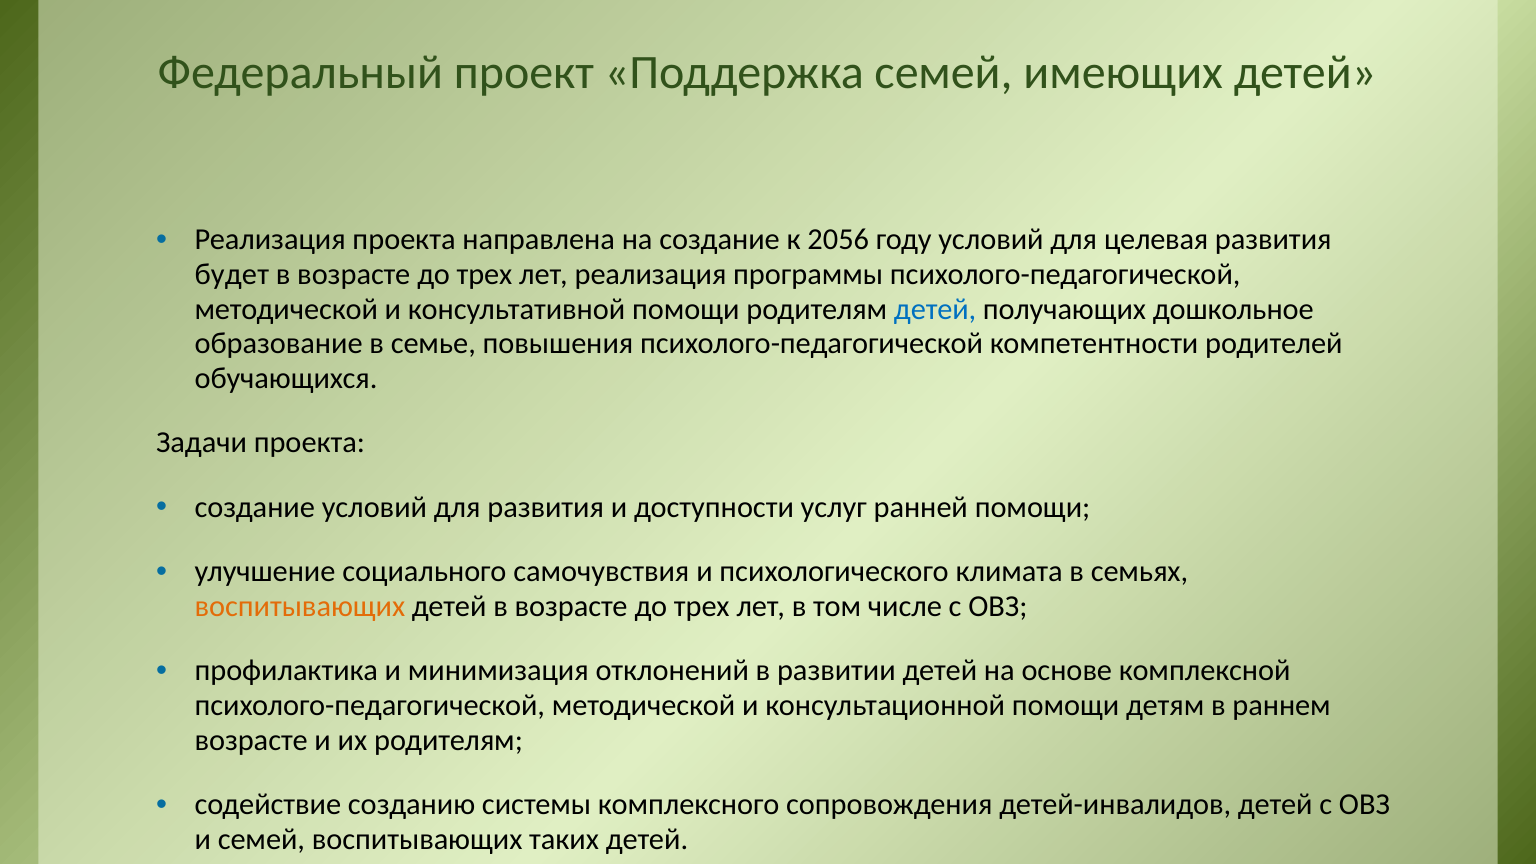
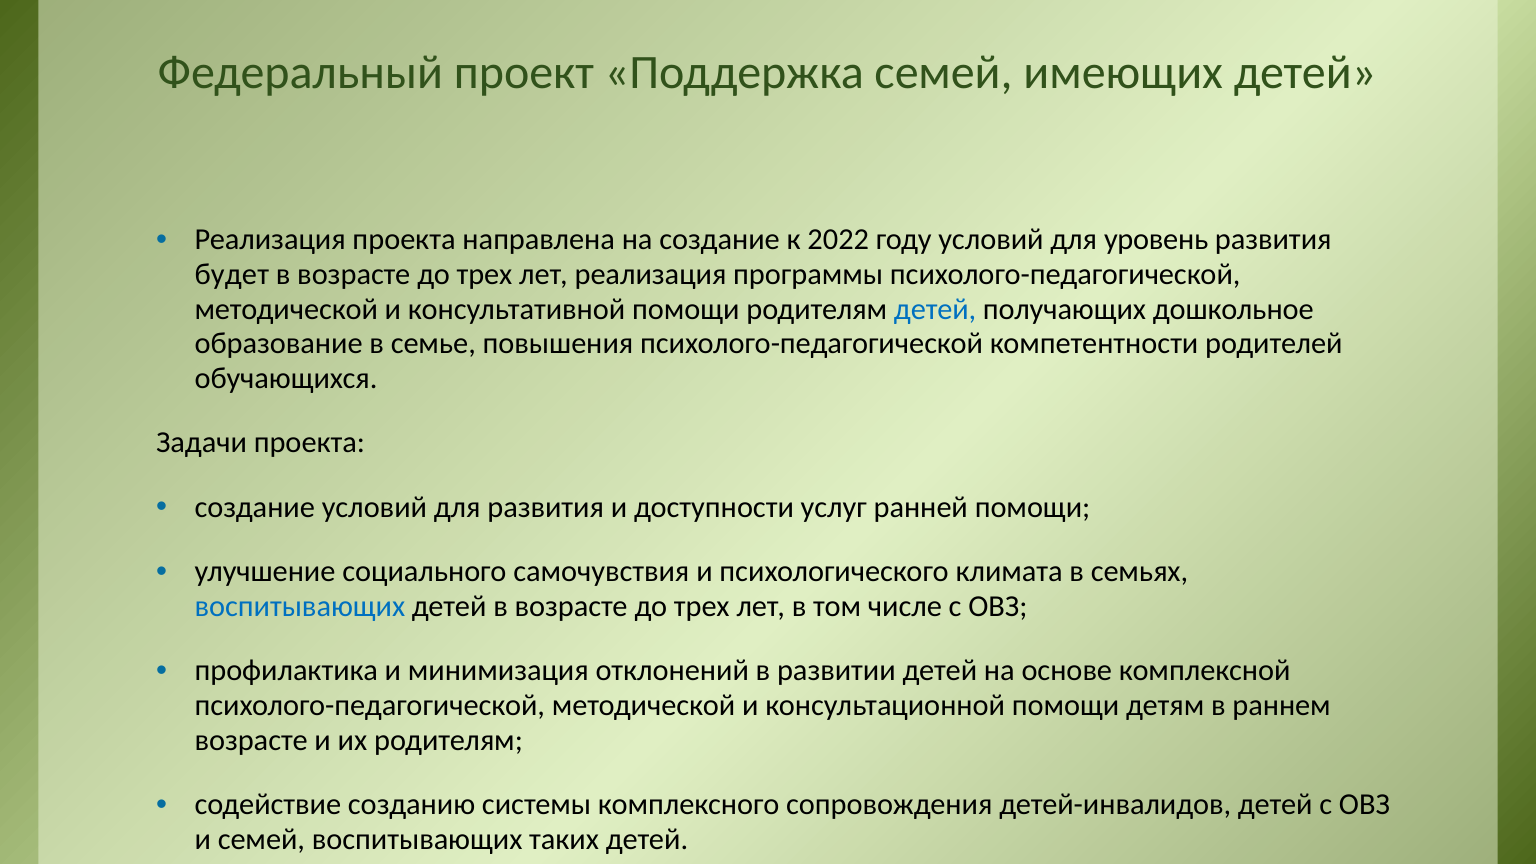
2056: 2056 -> 2022
целевая: целевая -> уровень
воспитывающих at (300, 607) colour: orange -> blue
